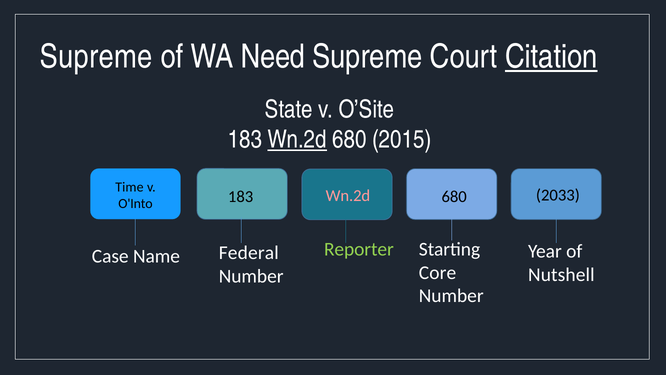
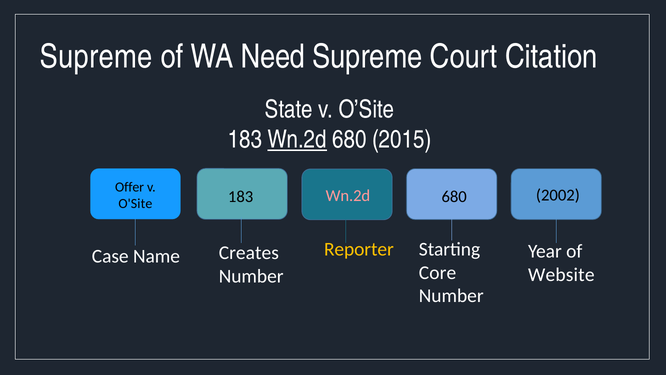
Citation underline: present -> none
Time: Time -> Offer
O'Into: O'Into -> O'Site
2033: 2033 -> 2002
Reporter colour: light green -> yellow
Federal: Federal -> Creates
Nutshell: Nutshell -> Website
